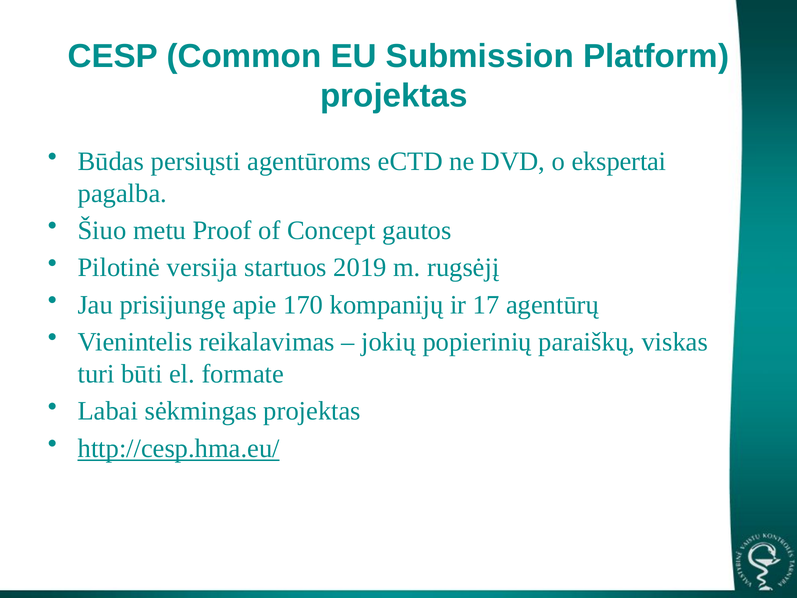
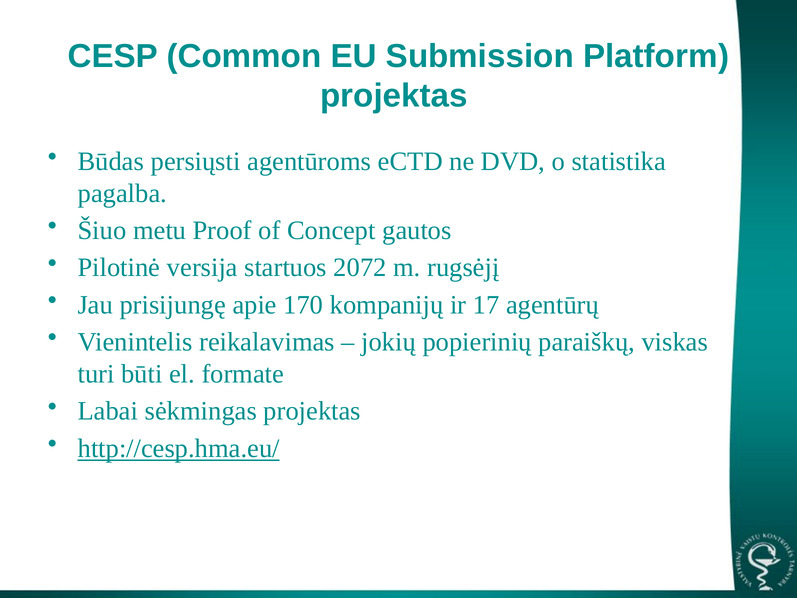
ekspertai: ekspertai -> statistika
2019: 2019 -> 2072
